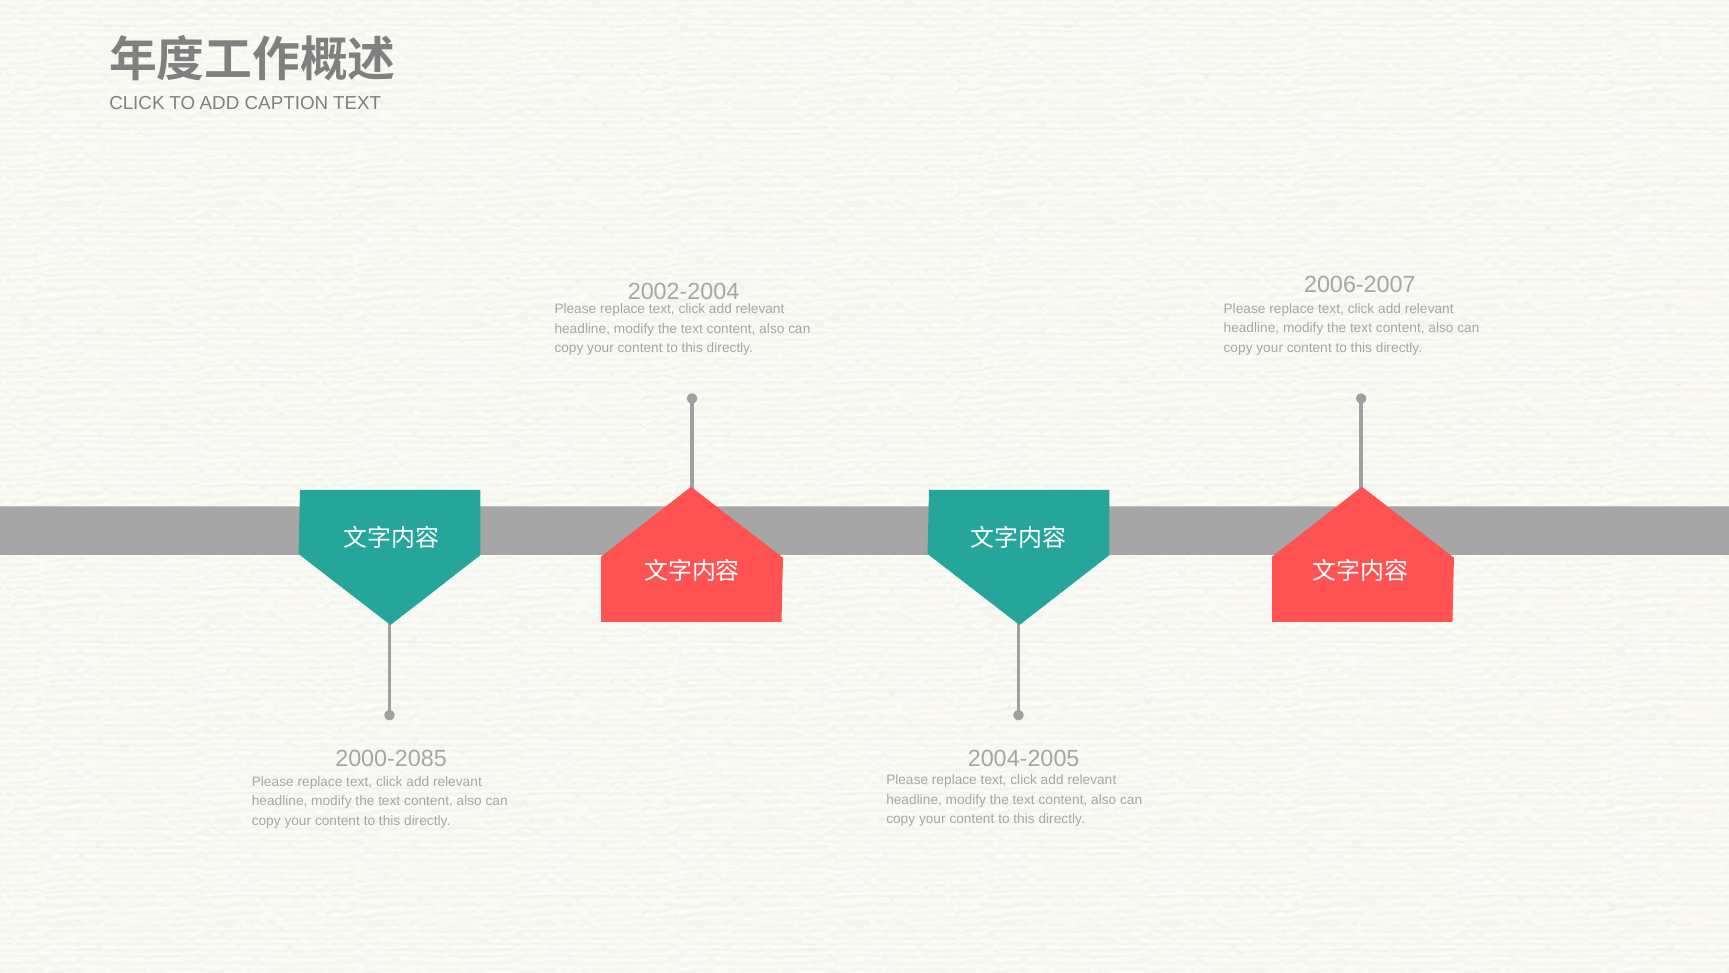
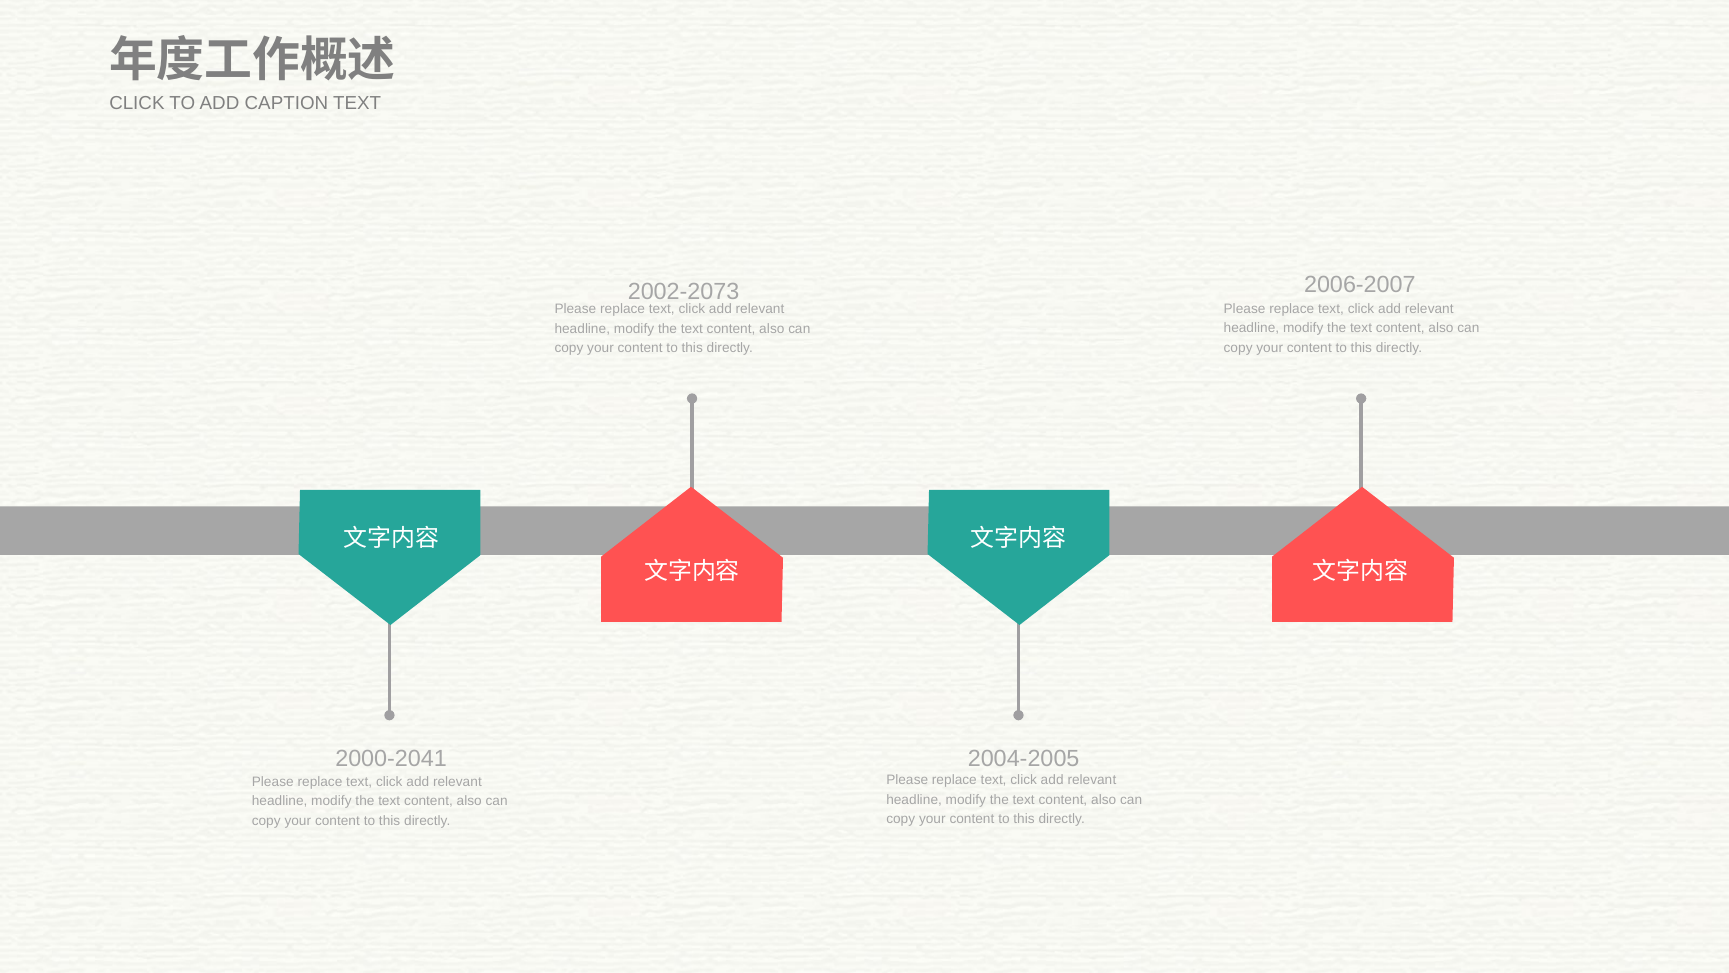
2002-2004: 2002-2004 -> 2002-2073
2000-2085: 2000-2085 -> 2000-2041
